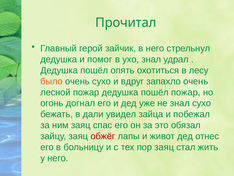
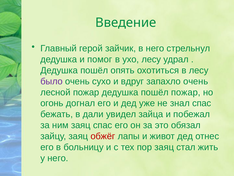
Прочитал: Прочитал -> Введение
ухо знал: знал -> лесу
было colour: orange -> purple
знал сухо: сухо -> спас
